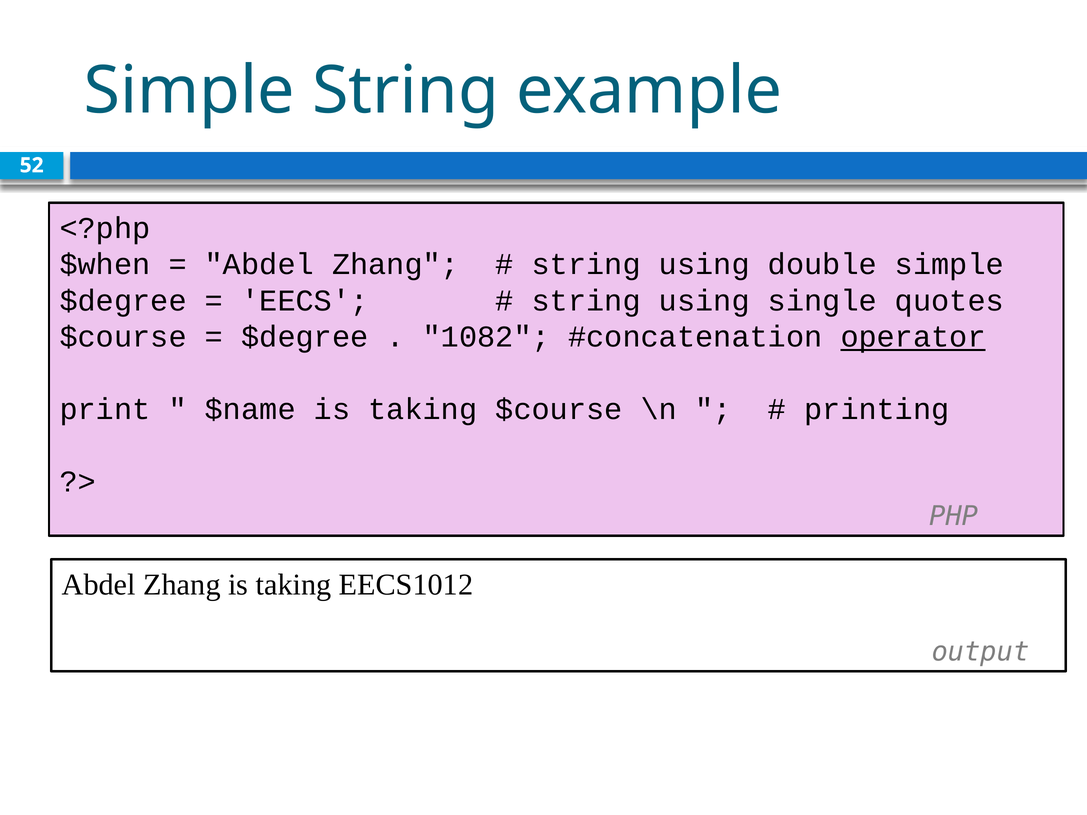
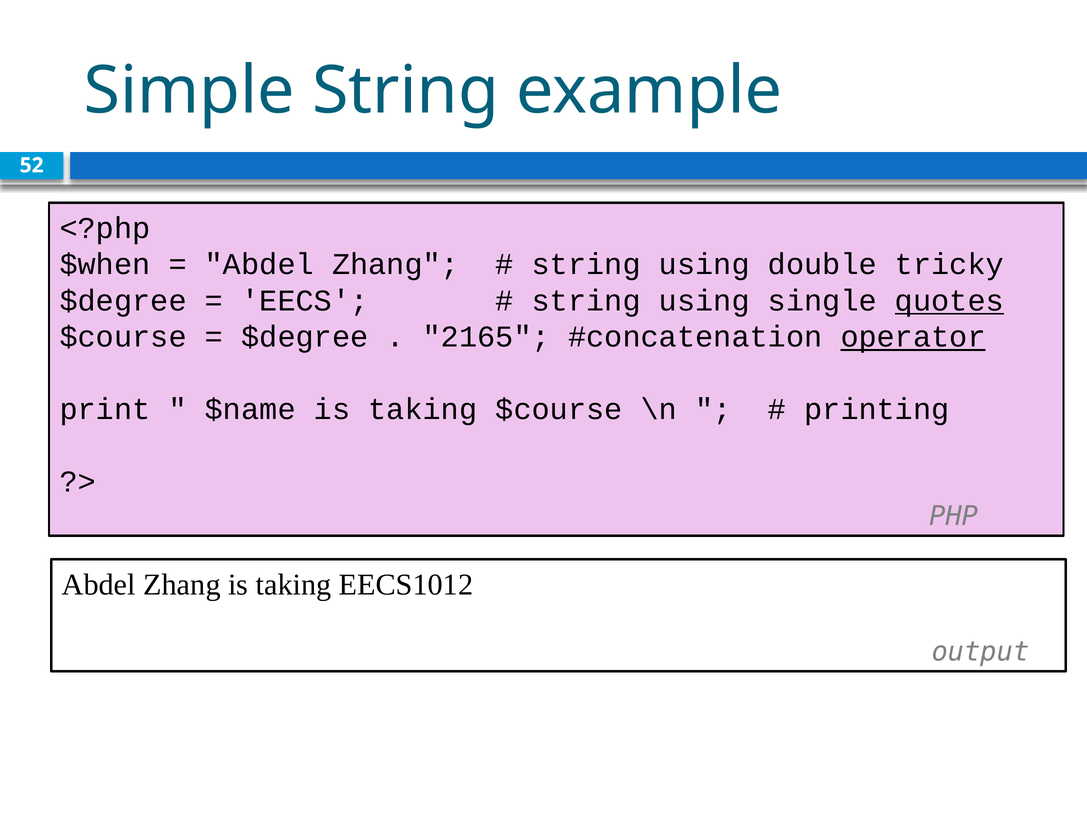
double simple: simple -> tricky
quotes underline: none -> present
1082: 1082 -> 2165
